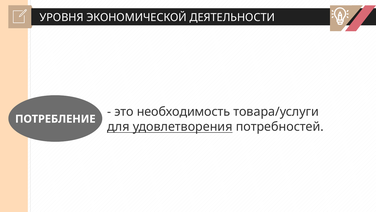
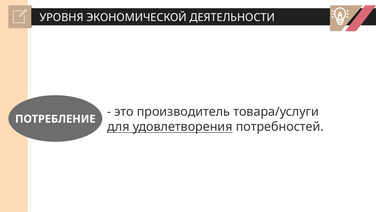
необходимость: необходимость -> производитель
